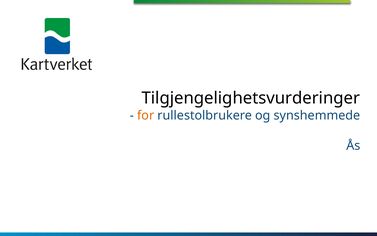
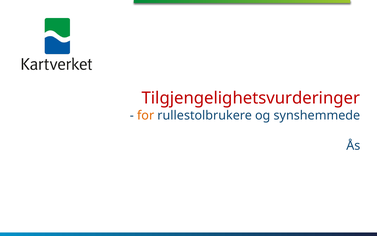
Tilgjengelighetsvurderinger colour: black -> red
